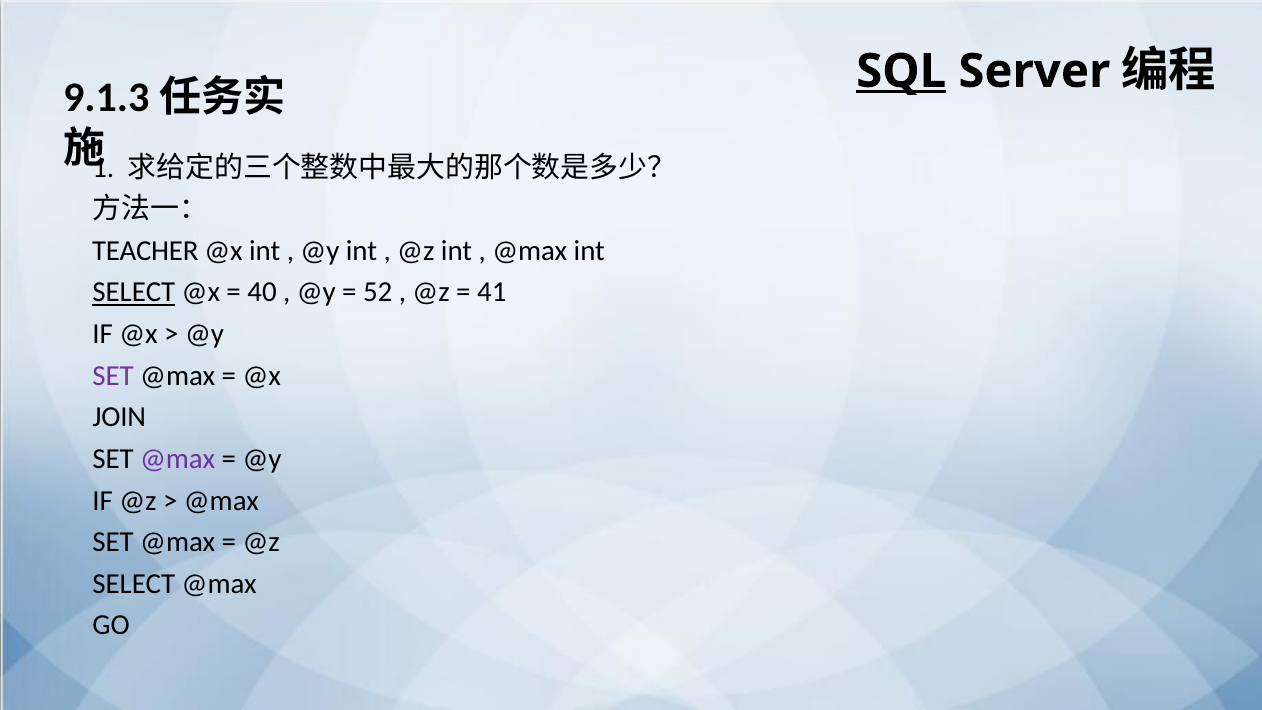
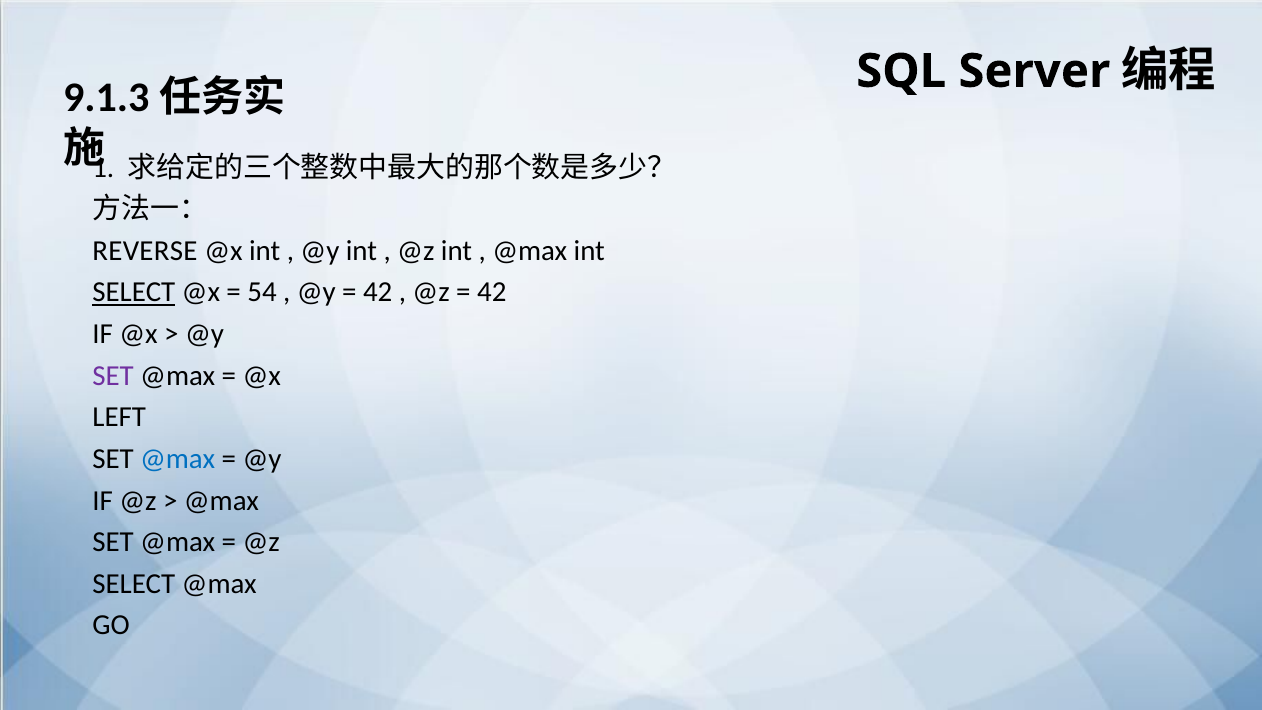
SQL underline: present -> none
TEACHER: TEACHER -> REVERSE
40: 40 -> 54
52 at (378, 292): 52 -> 42
41 at (492, 292): 41 -> 42
JOIN: JOIN -> LEFT
@max at (178, 459) colour: purple -> blue
